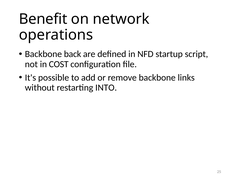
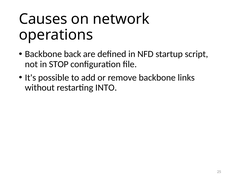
Benefit: Benefit -> Causes
COST: COST -> STOP
